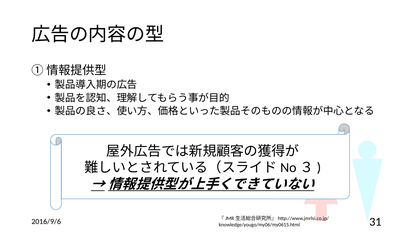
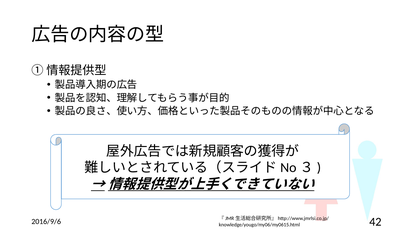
31: 31 -> 42
